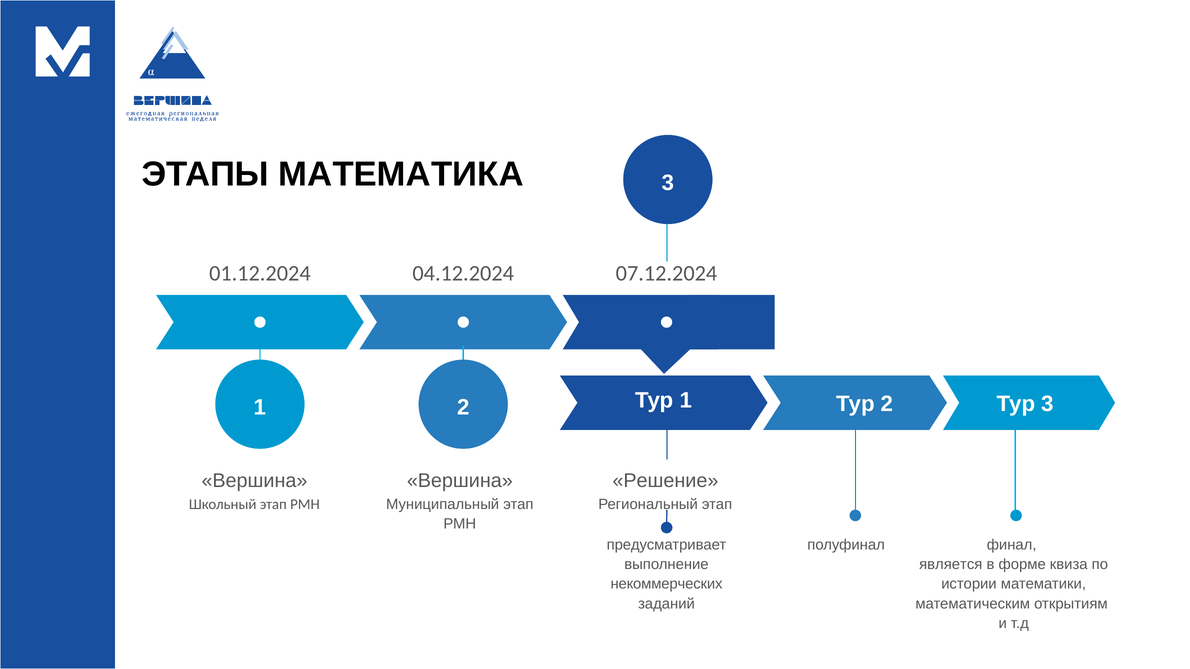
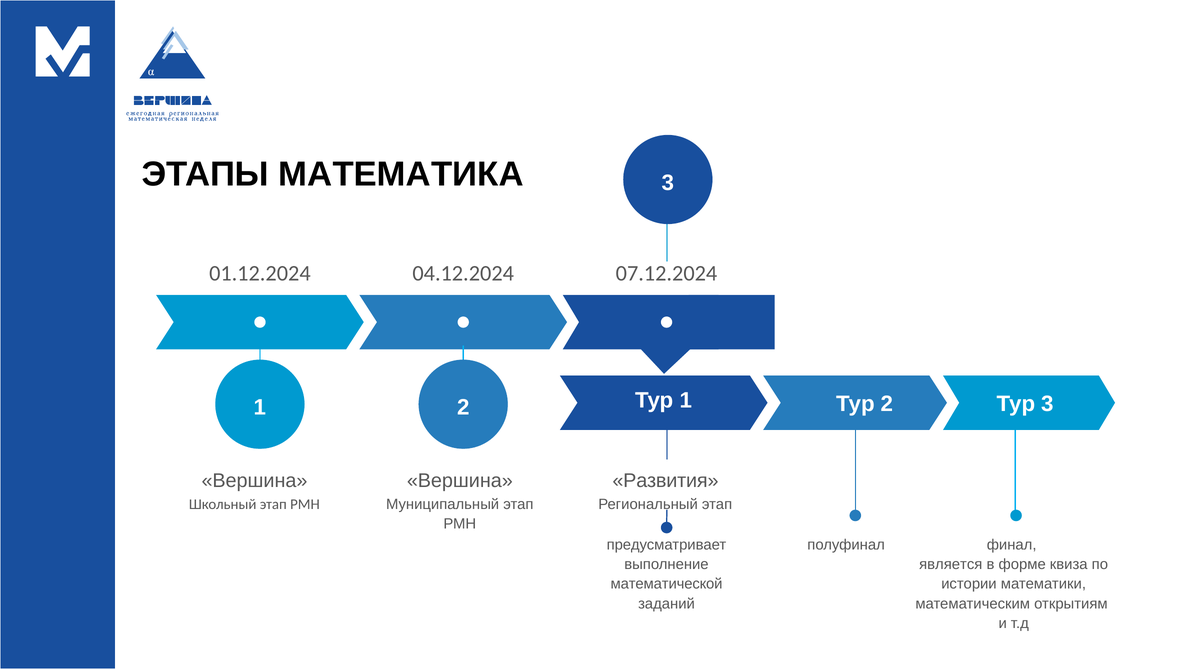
Решение: Решение -> Развития
некоммерческих: некоммерческих -> математической
